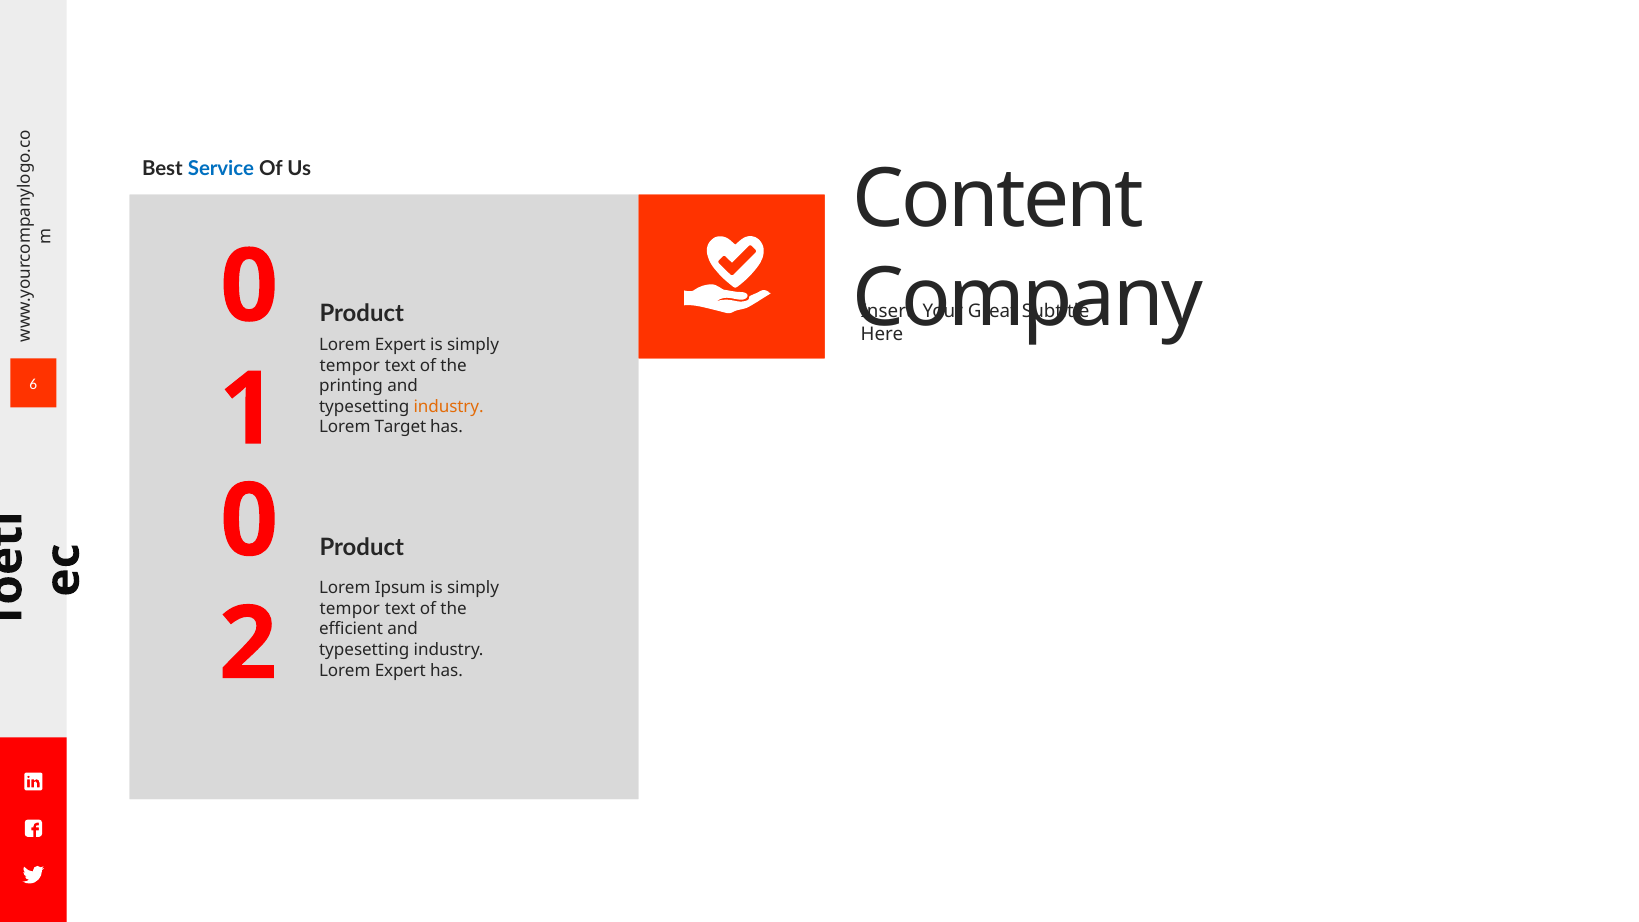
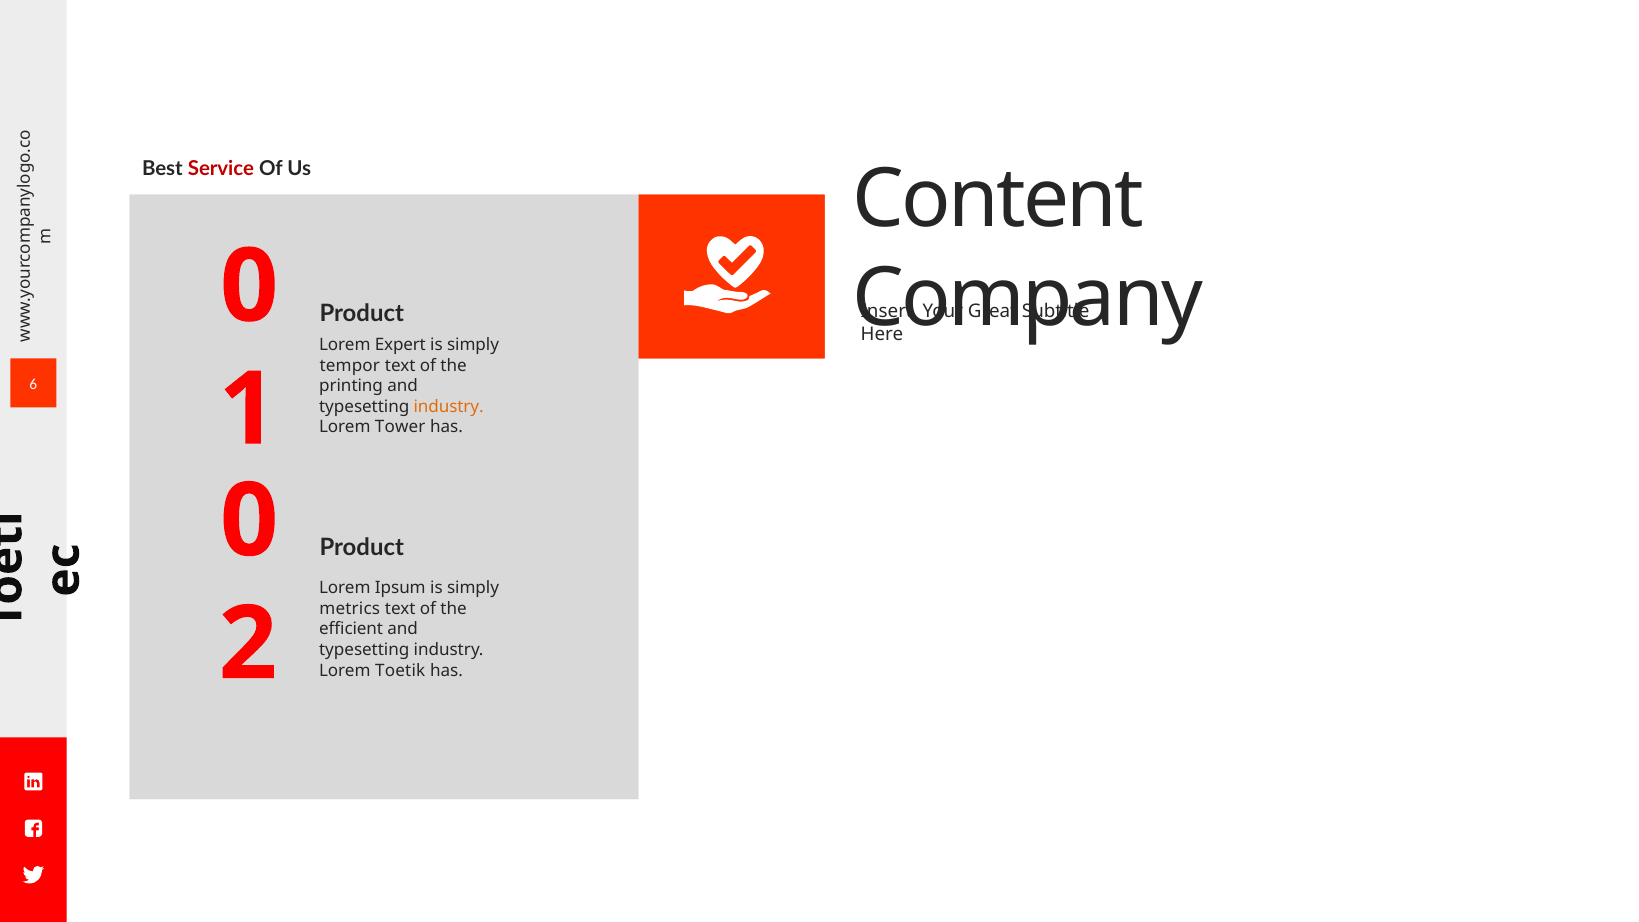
Service colour: blue -> red
Target: Target -> Tower
tempor at (350, 609): tempor -> metrics
Expert at (400, 670): Expert -> Toetik
